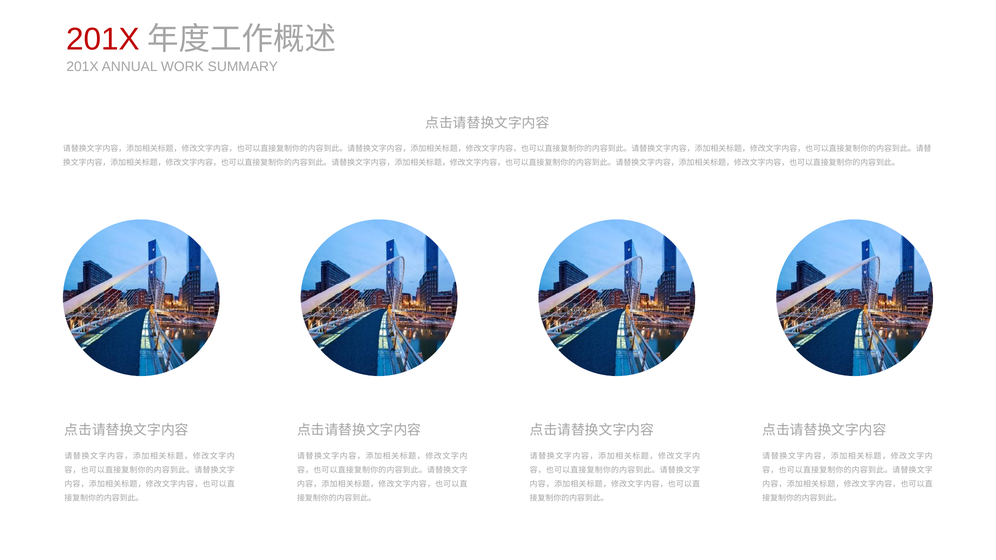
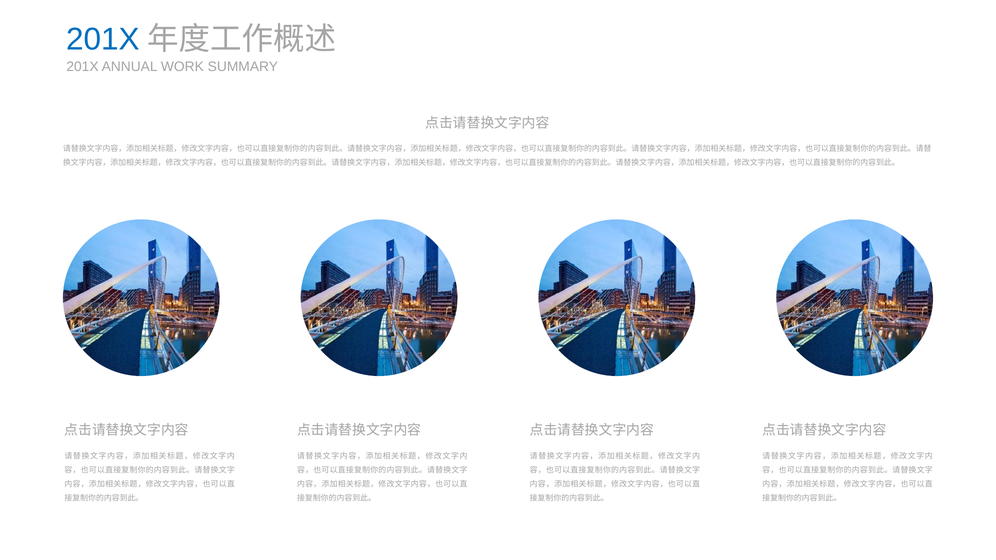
201X at (103, 39) colour: red -> blue
